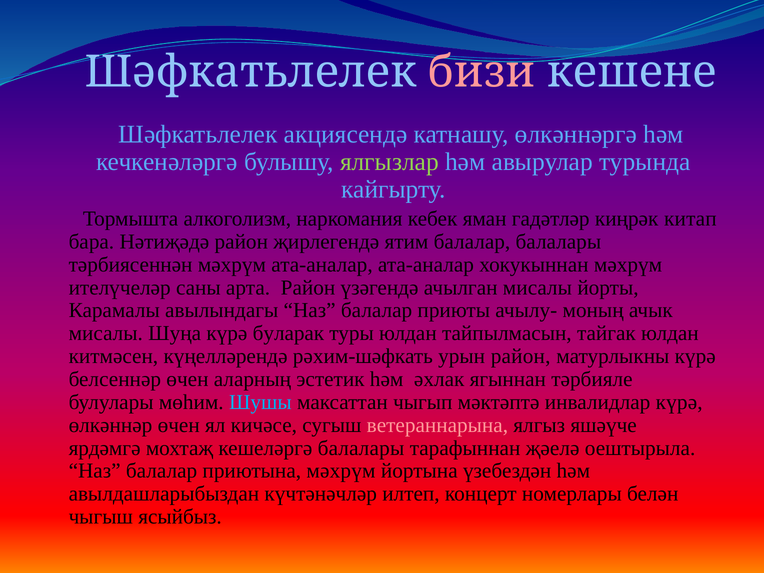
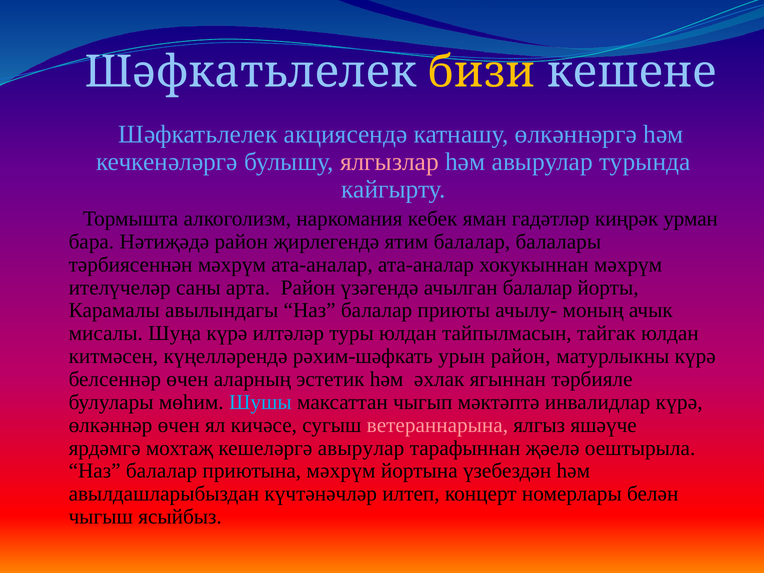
бизи colour: pink -> yellow
ялгызлар colour: light green -> pink
китап: китап -> урман
ачылган мисалы: мисалы -> балалар
буларак: буларак -> илтәләр
кешеләргә балалары: балалары -> авырулар
